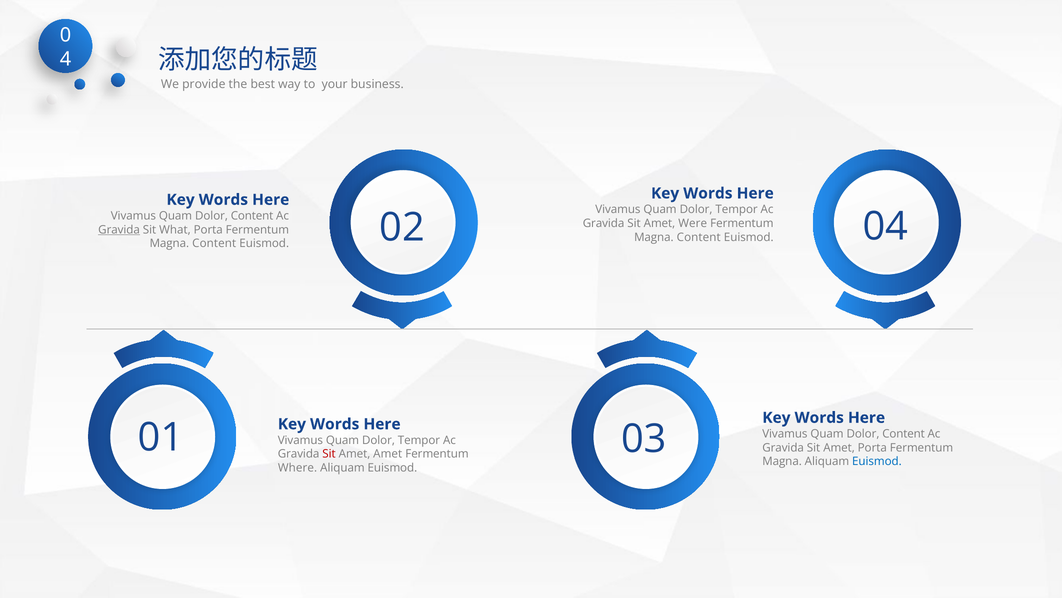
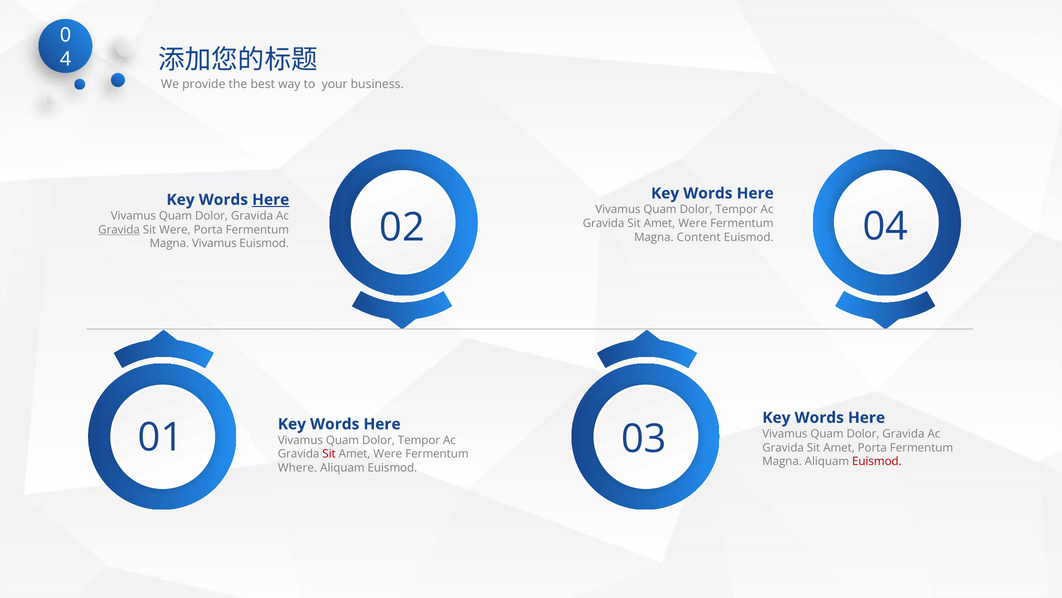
Here at (271, 200) underline: none -> present
Content at (252, 216): Content -> Gravida
Sit What: What -> Were
Content at (214, 243): Content -> Vivamus
Content at (904, 433): Content -> Gravida
Amet at (388, 454): Amet -> Were
Euismod at (877, 461) colour: blue -> red
